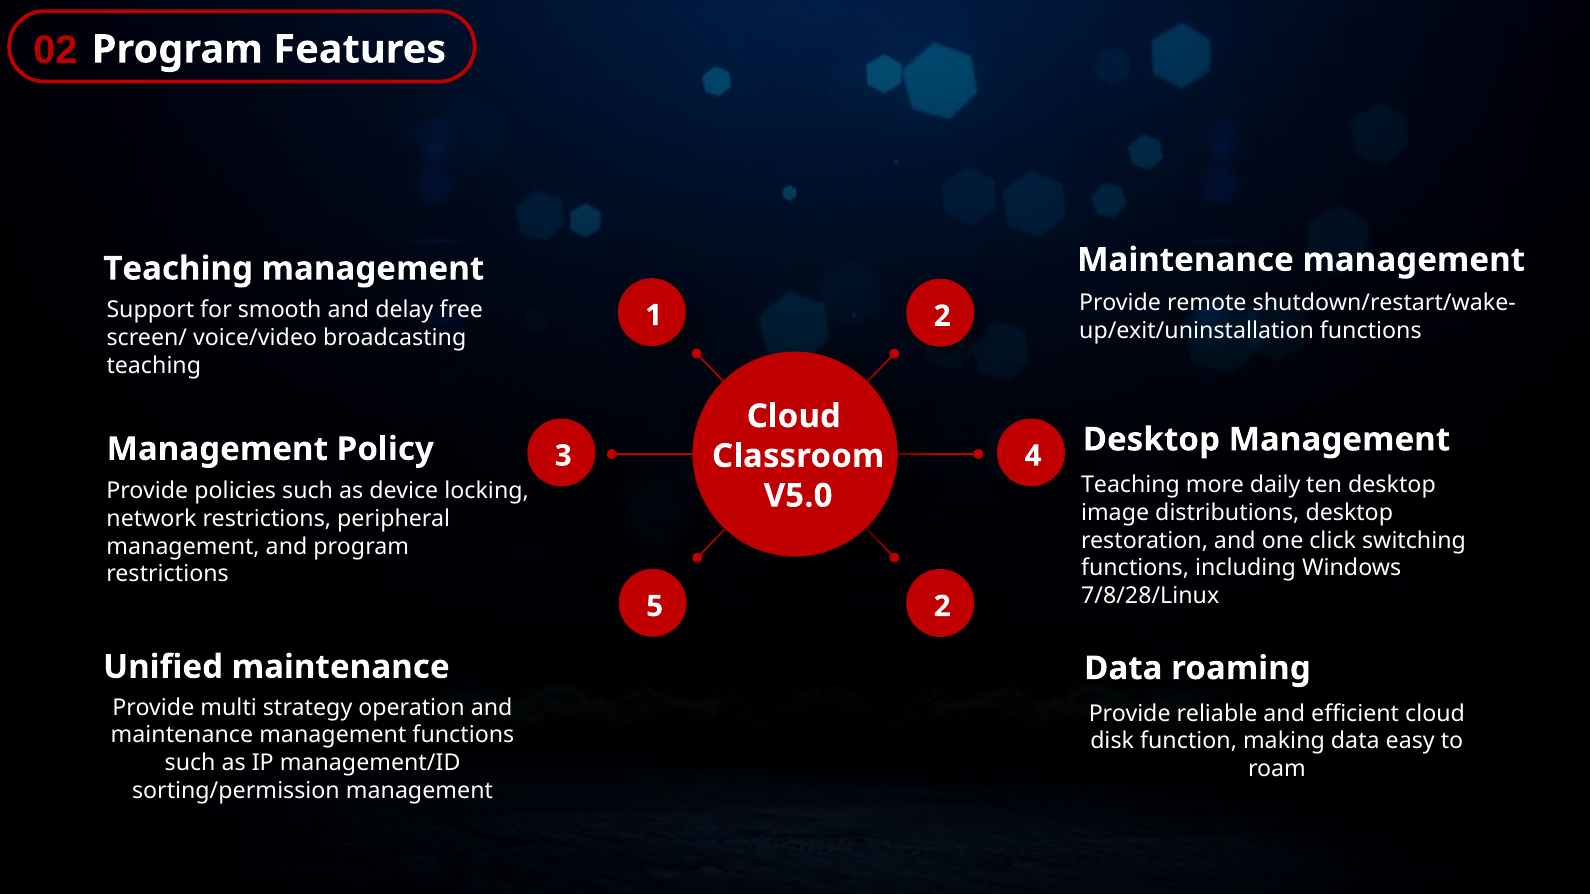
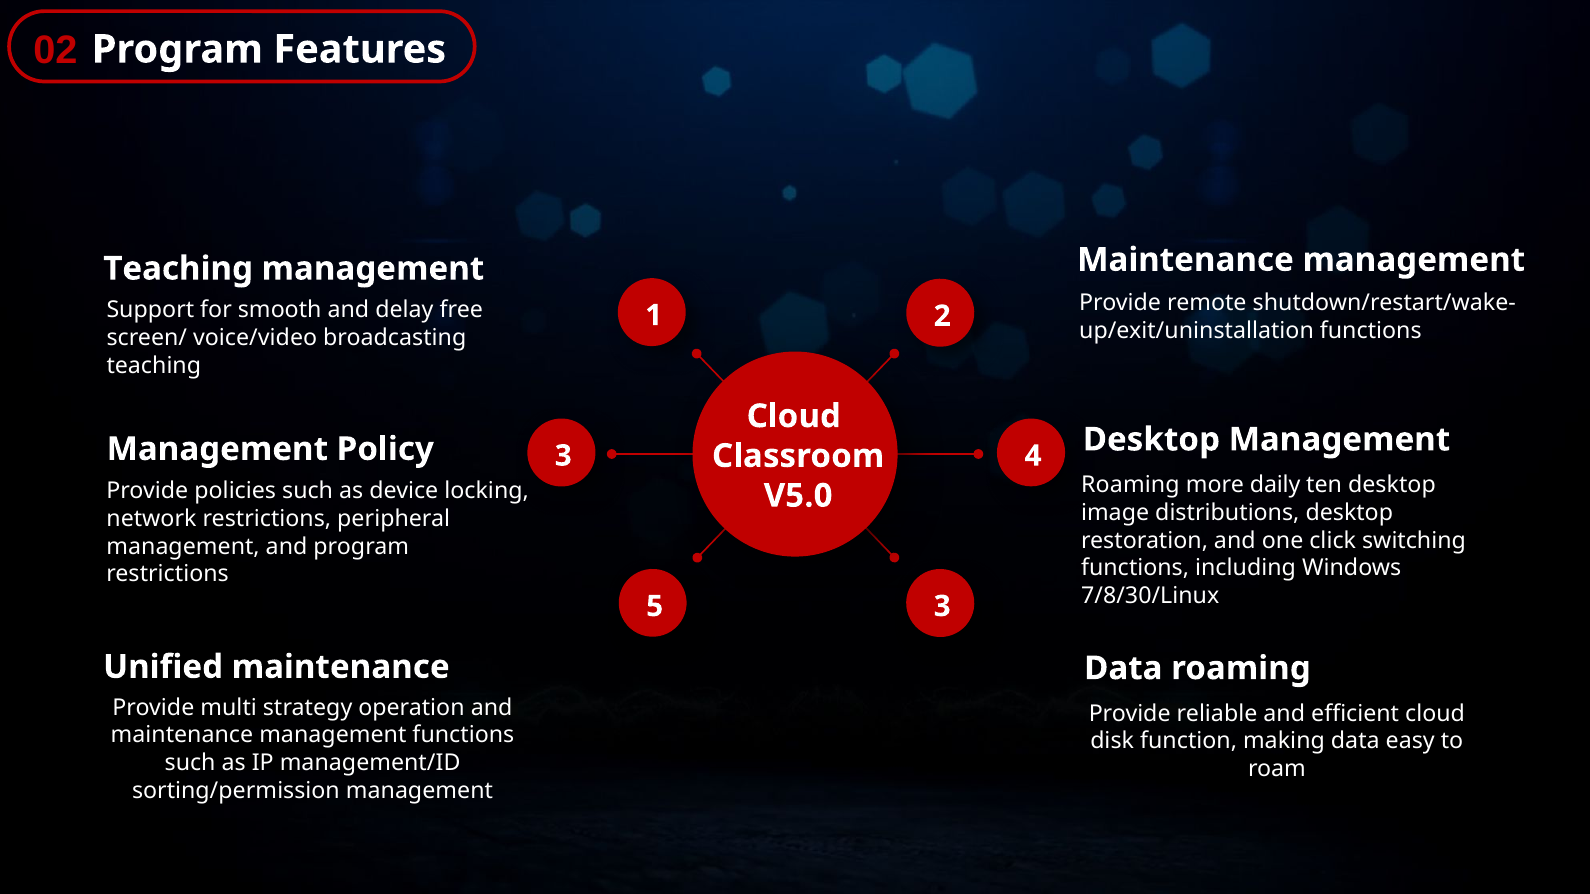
Teaching at (1131, 485): Teaching -> Roaming
7/8/28/Linux: 7/8/28/Linux -> 7/8/30/Linux
5 2: 2 -> 3
